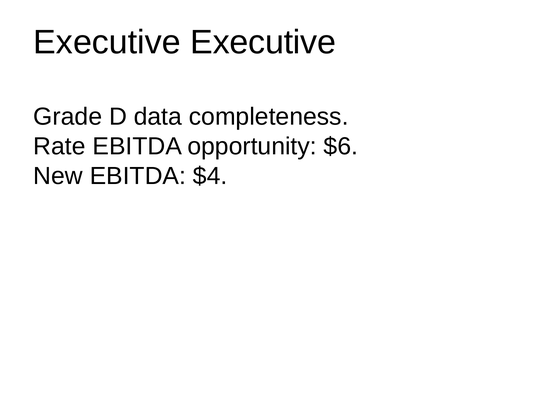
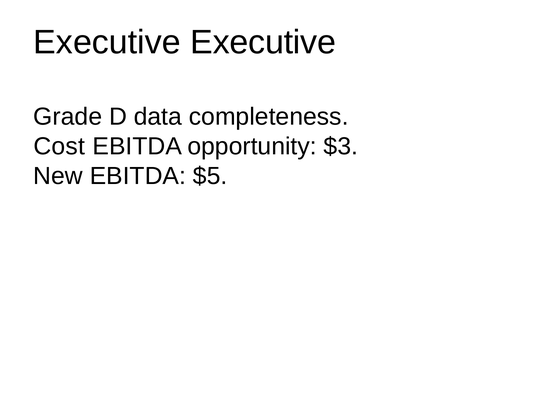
Rate: Rate -> Cost
$6: $6 -> $3
$4: $4 -> $5
